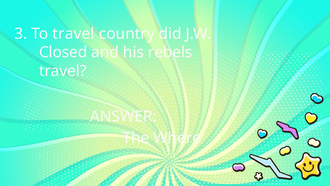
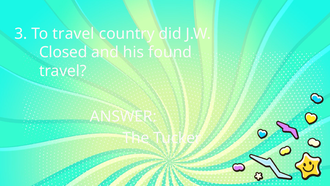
rebels: rebels -> found
Where: Where -> Tucker
